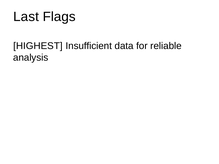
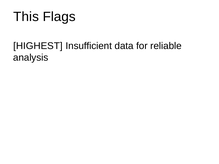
Last: Last -> This
